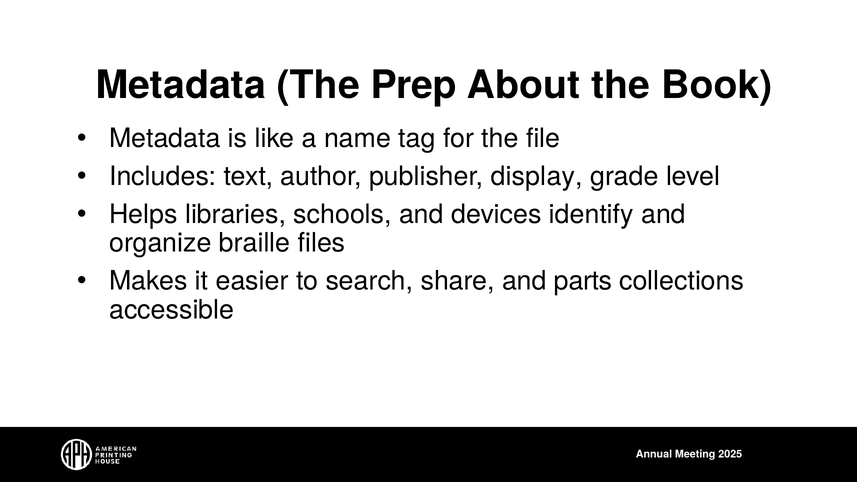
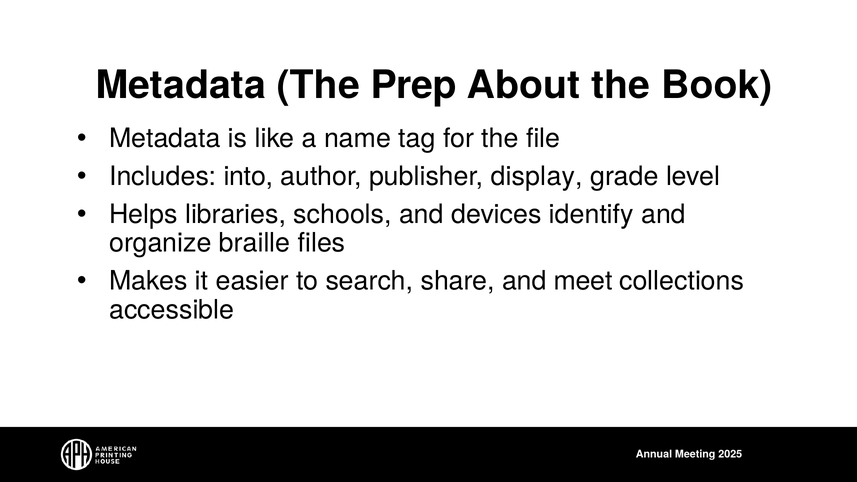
text: text -> into
parts: parts -> meet
